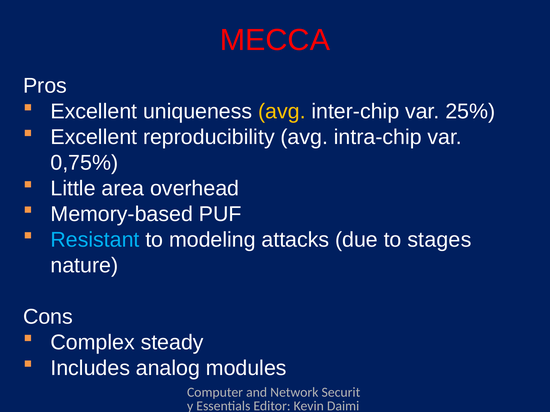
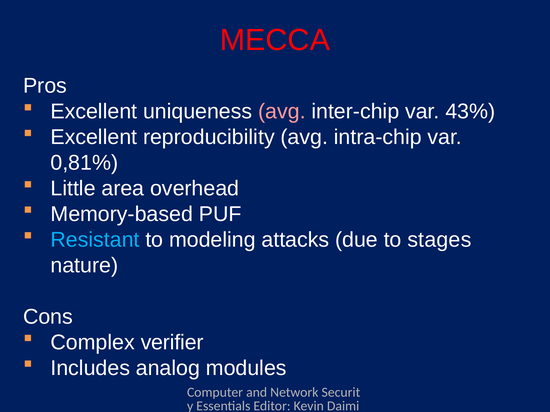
avg at (282, 112) colour: yellow -> pink
25%: 25% -> 43%
0,75%: 0,75% -> 0,81%
steady: steady -> verifier
